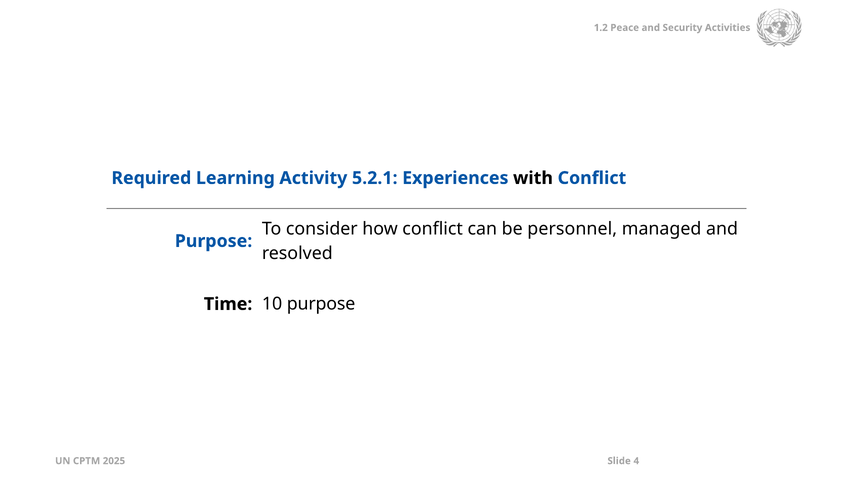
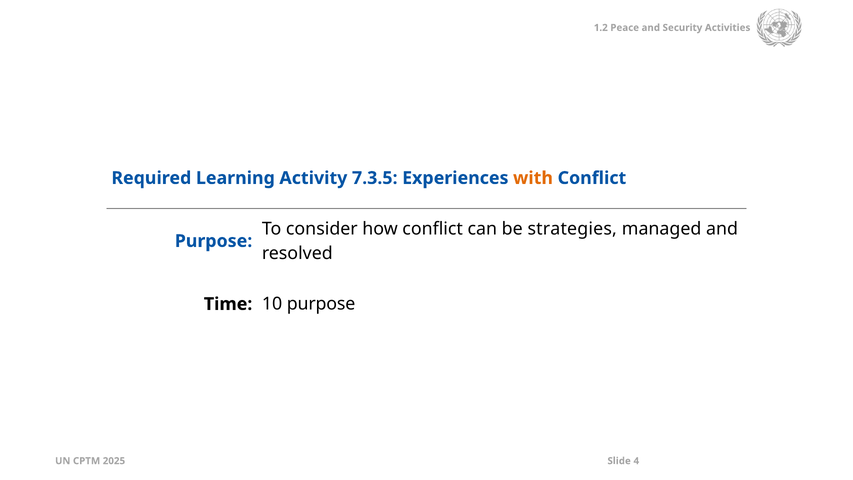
5.2.1: 5.2.1 -> 7.3.5
with colour: black -> orange
personnel: personnel -> strategies
